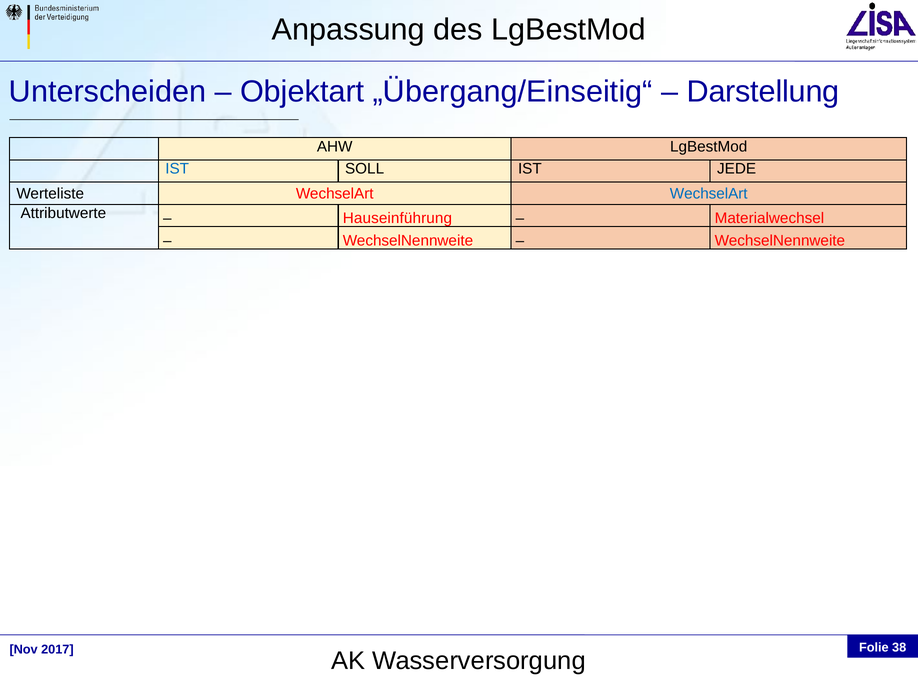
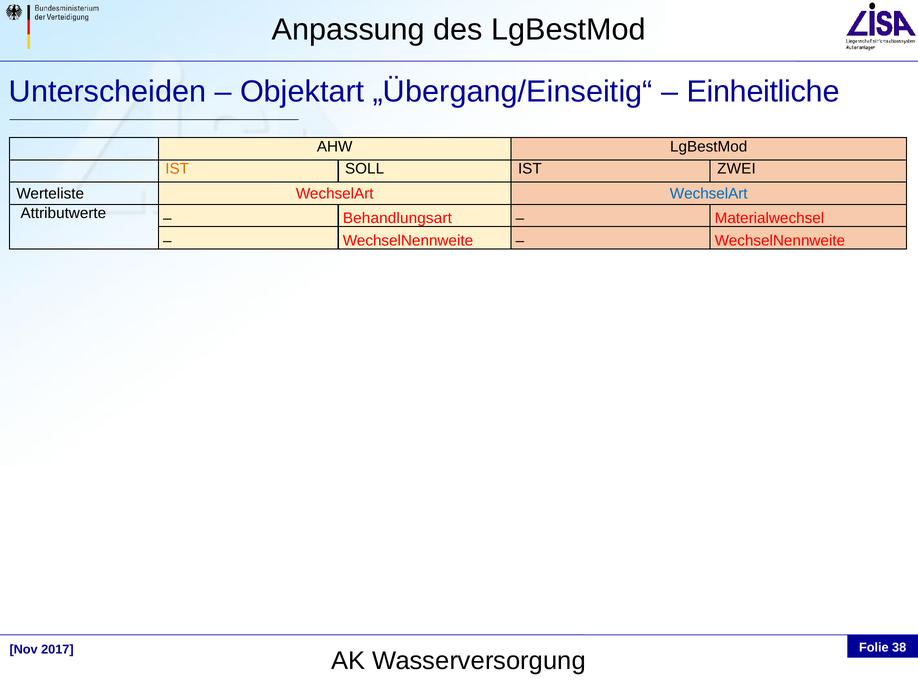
Darstellung: Darstellung -> Einheitliche
IST at (177, 169) colour: blue -> orange
JEDE: JEDE -> ZWEI
Hauseinführung: Hauseinführung -> Behandlungsart
